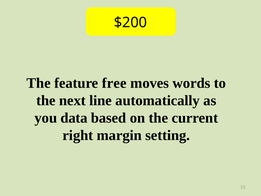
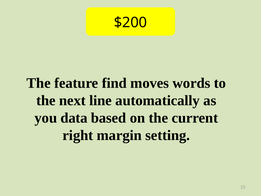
free: free -> find
